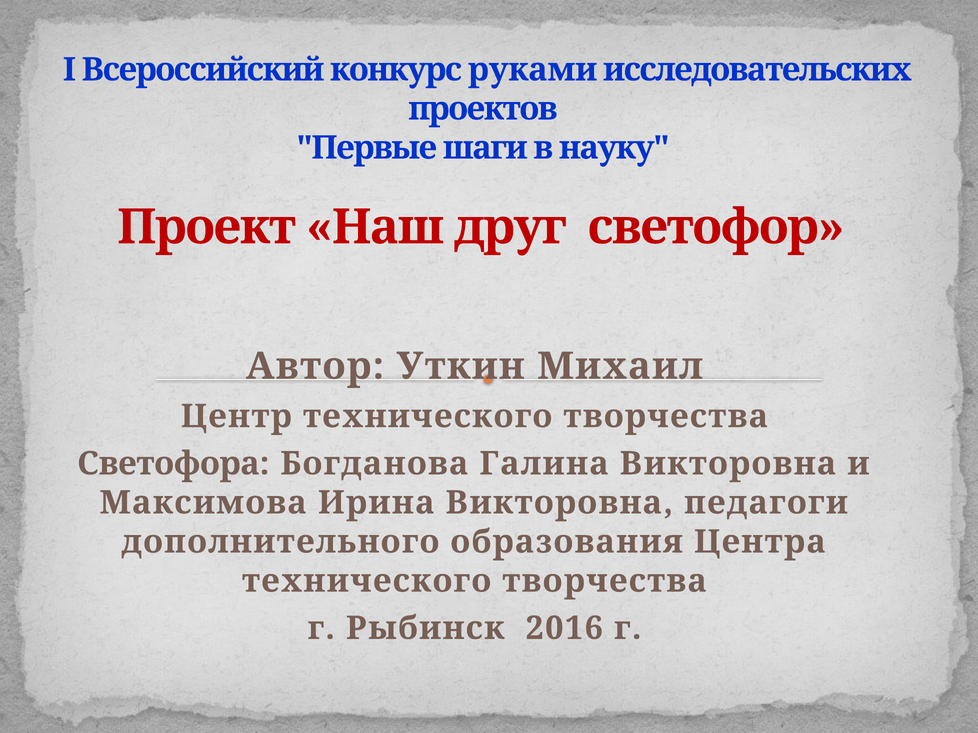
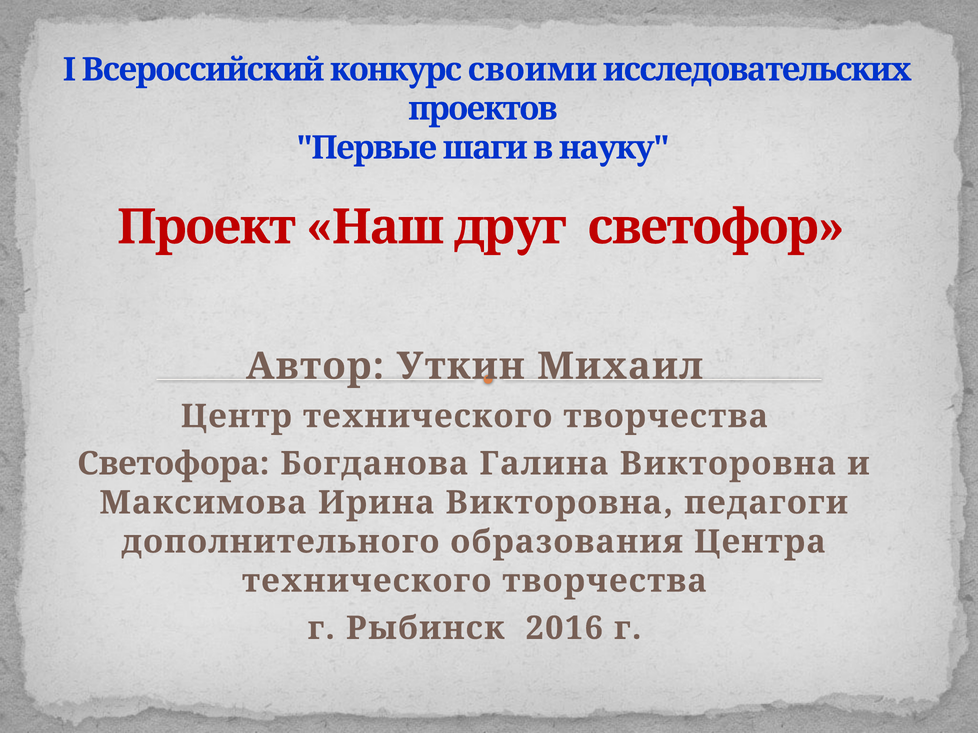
руками: руками -> своими
